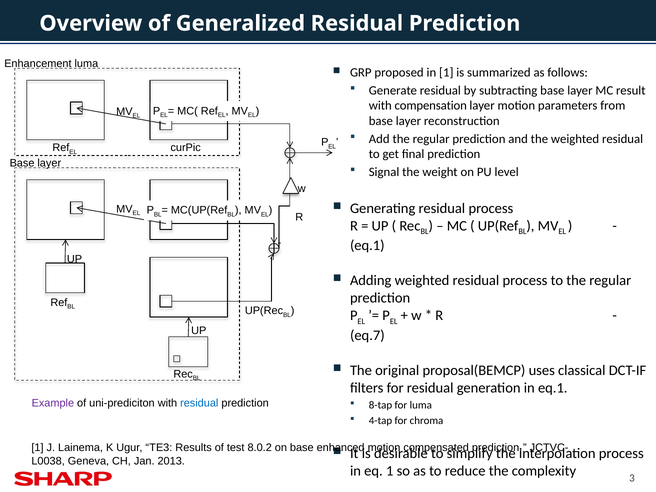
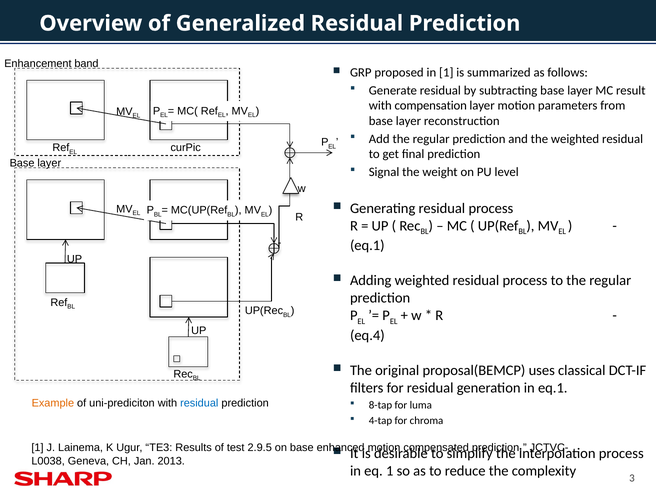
Enhancement luma: luma -> band
eq.7: eq.7 -> eq.4
Example colour: purple -> orange
8.0.2: 8.0.2 -> 2.9.5
